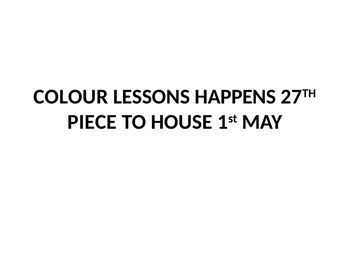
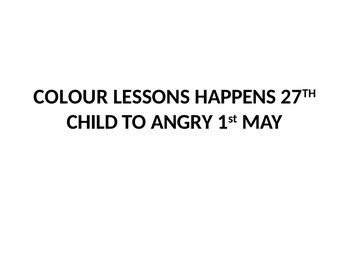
PIECE: PIECE -> CHILD
HOUSE: HOUSE -> ANGRY
